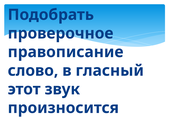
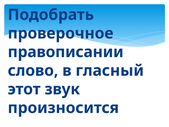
правописание: правописание -> правописании
